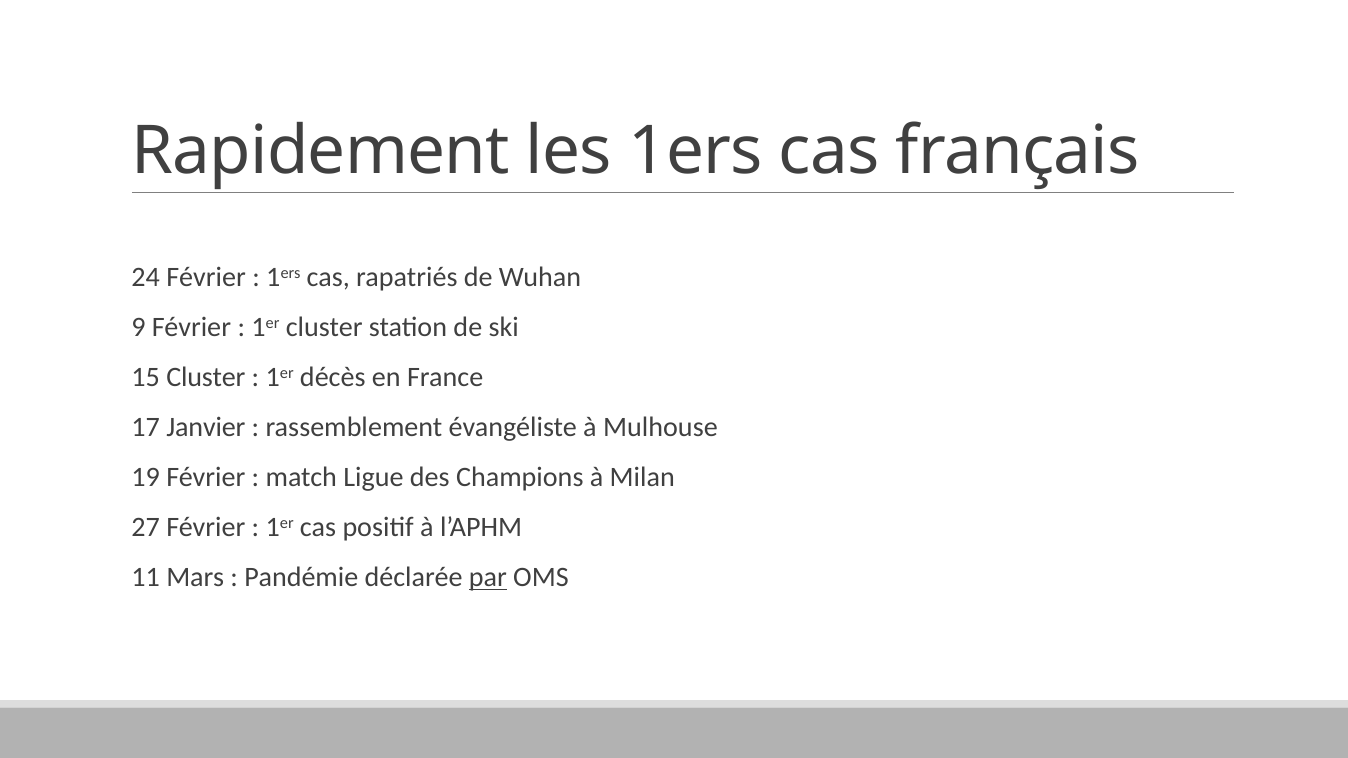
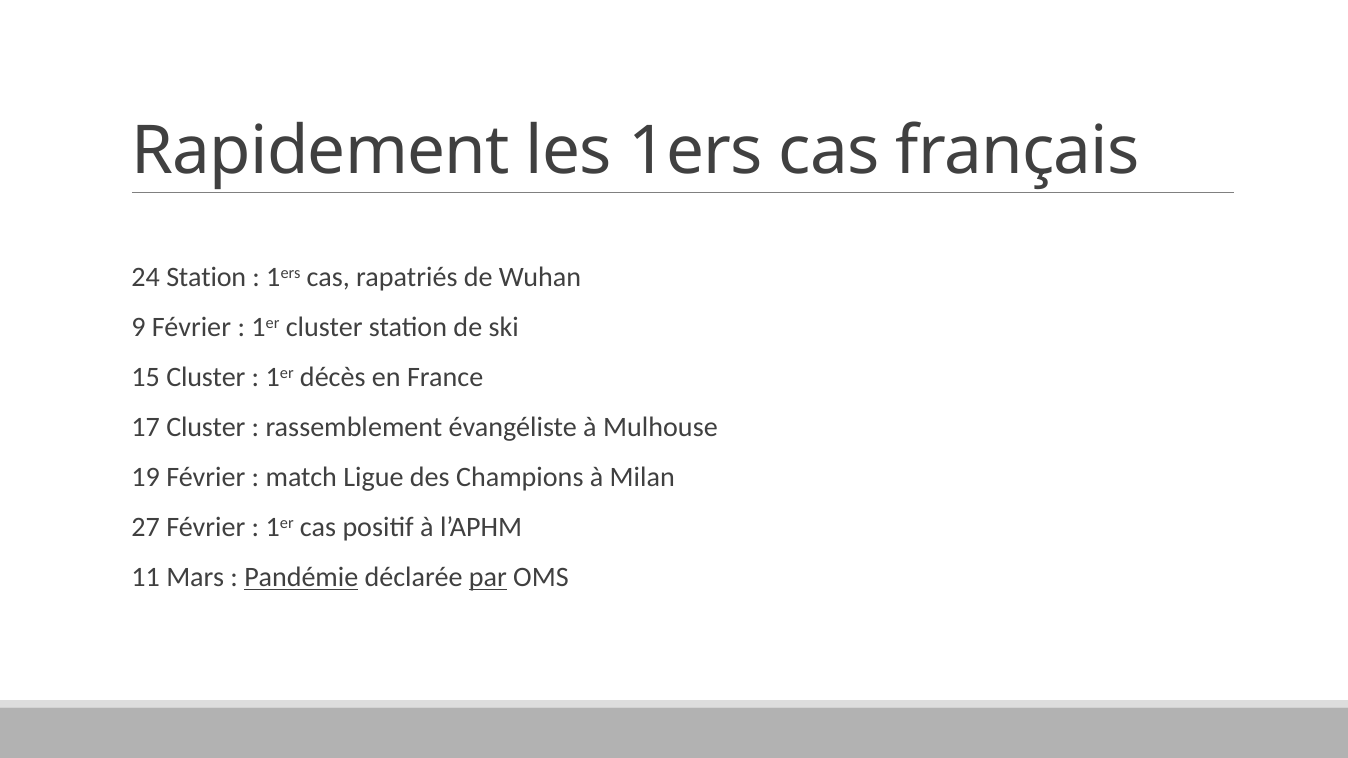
24 Février: Février -> Station
17 Janvier: Janvier -> Cluster
Pandémie underline: none -> present
